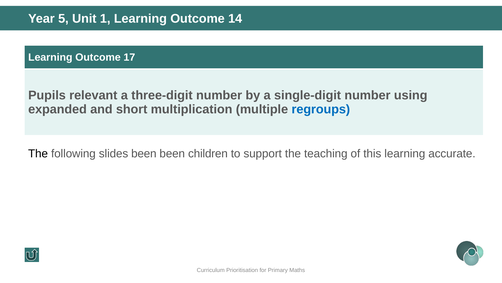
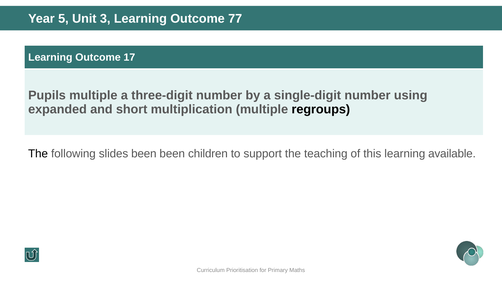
1: 1 -> 3
14: 14 -> 77
Pupils relevant: relevant -> multiple
regroups colour: blue -> black
accurate: accurate -> available
